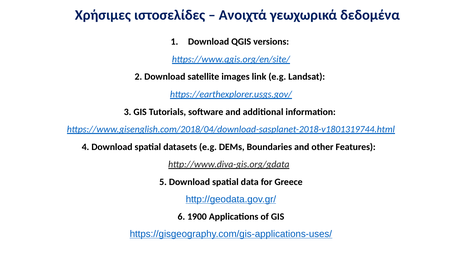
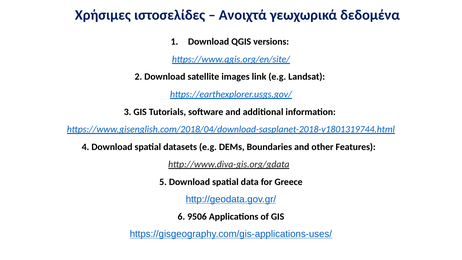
1900: 1900 -> 9506
